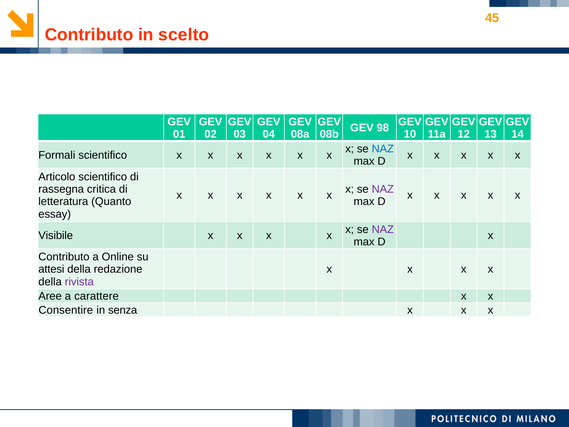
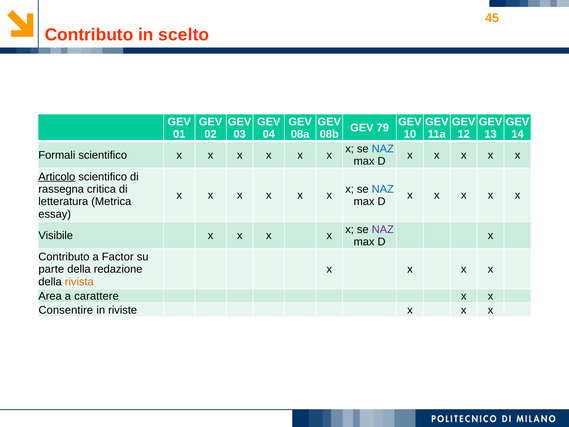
98: 98 -> 79
Articolo underline: none -> present
NAZ at (383, 189) colour: purple -> blue
Quanto: Quanto -> Metrica
Online: Online -> Factor
attesi: attesi -> parte
rivista colour: purple -> orange
Aree: Aree -> Area
senza: senza -> riviste
